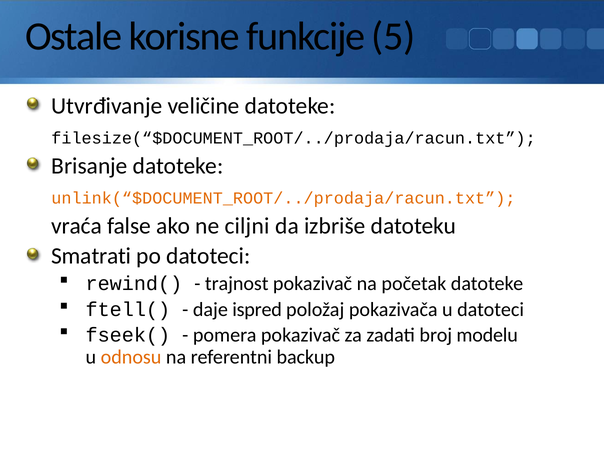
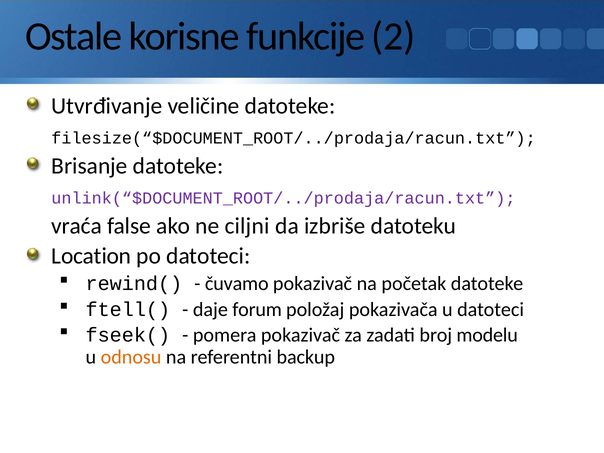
5: 5 -> 2
unlink(“$DOCUMENT_ROOT/../prodaja/racun.txt colour: orange -> purple
Smatrati: Smatrati -> Location
trajnost: trajnost -> čuvamo
ispred: ispred -> forum
